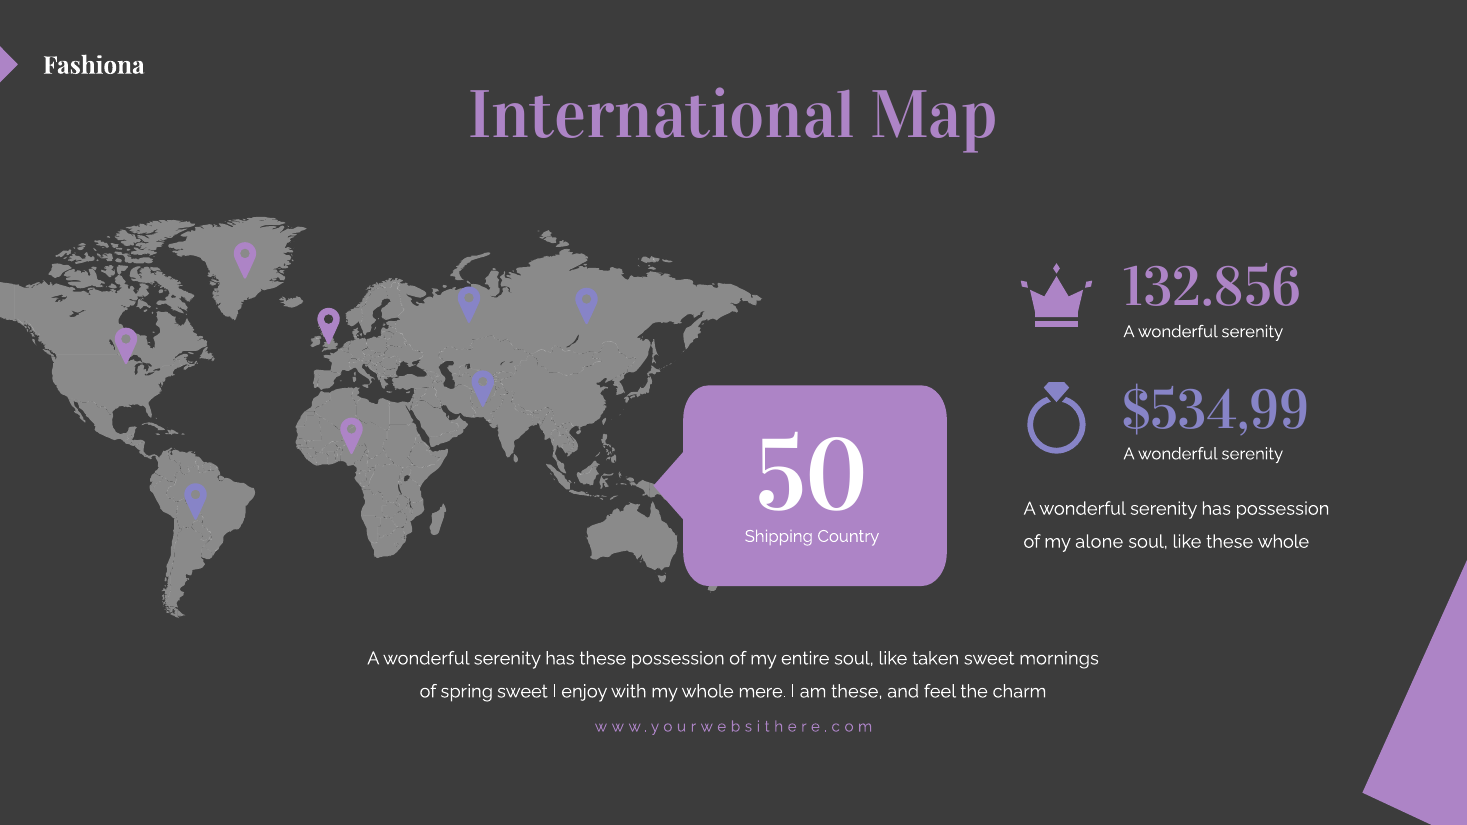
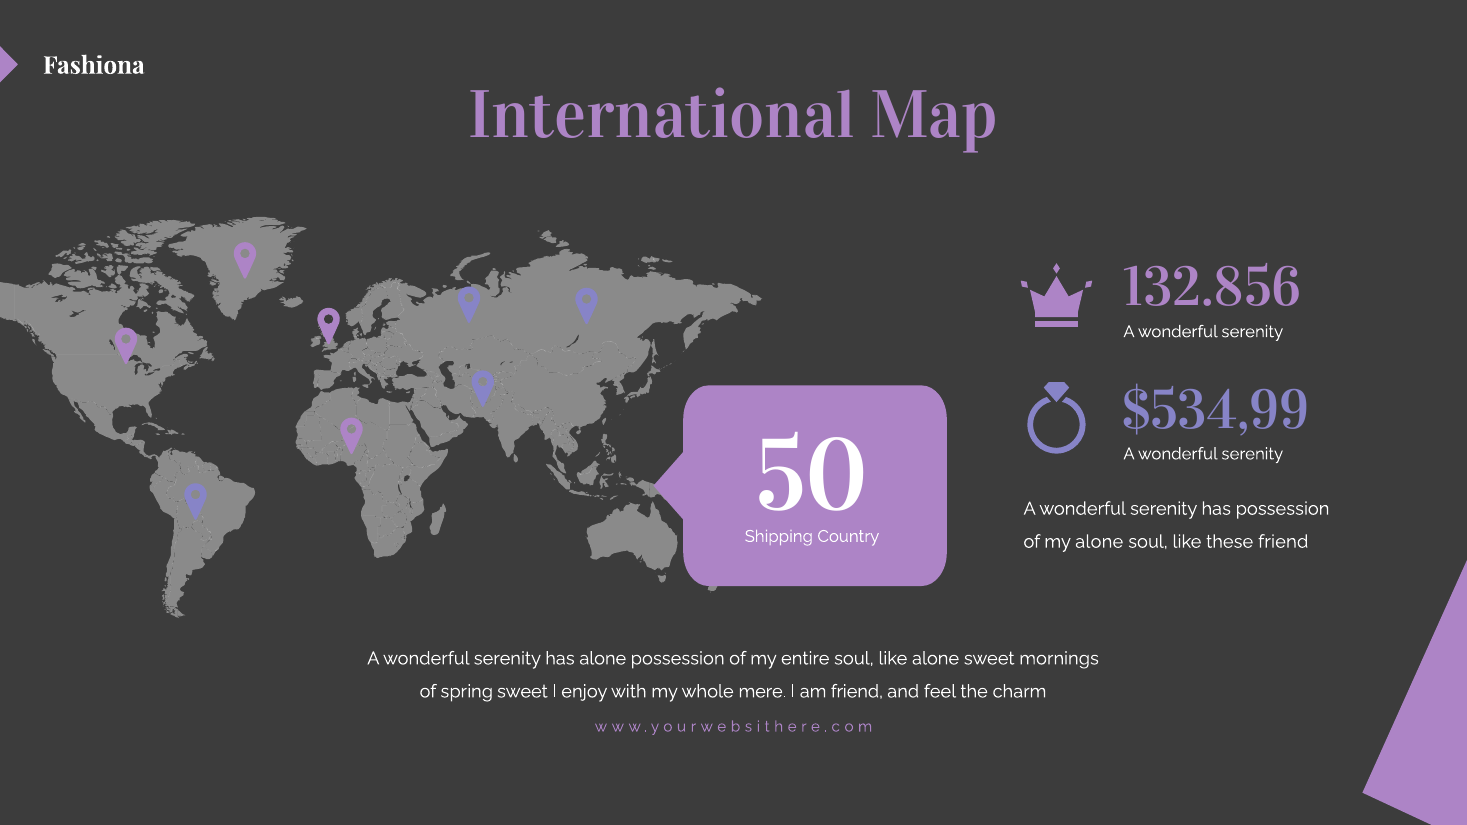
these whole: whole -> friend
has these: these -> alone
like taken: taken -> alone
am these: these -> friend
